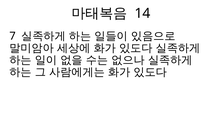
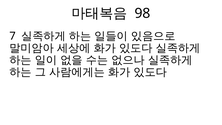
14: 14 -> 98
